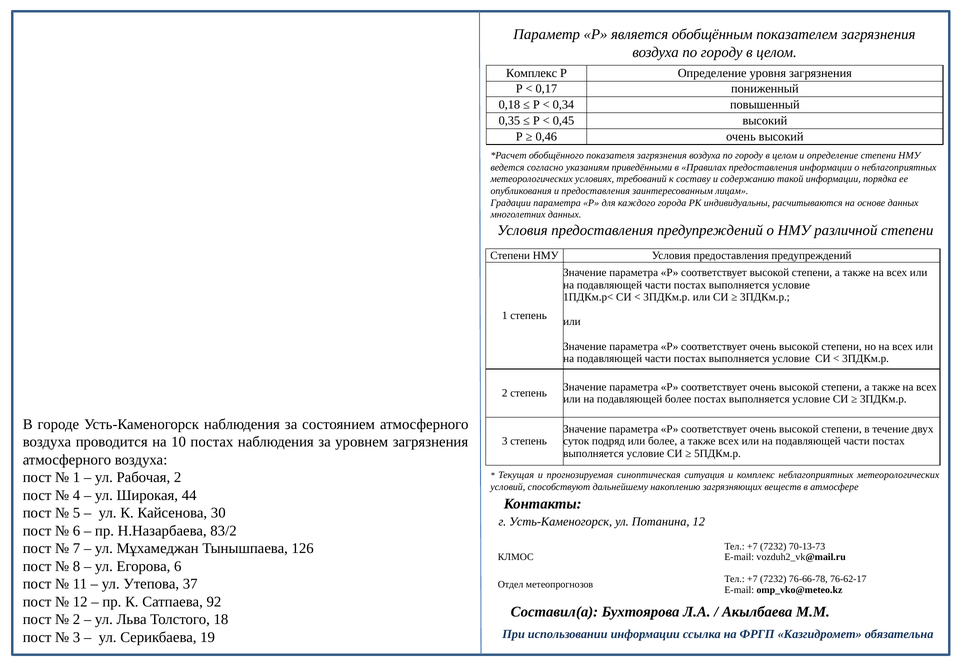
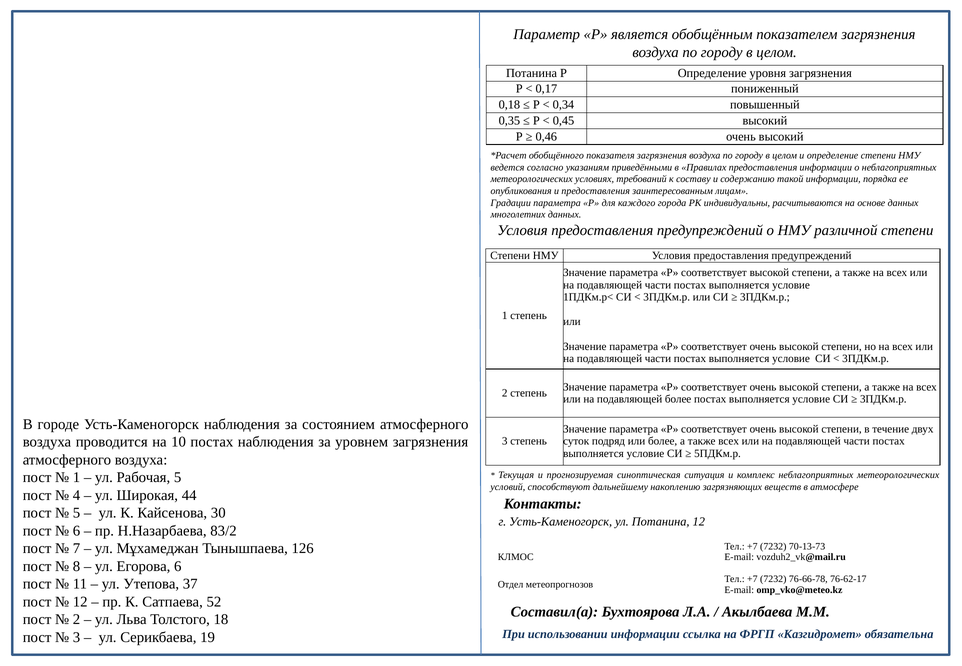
Комплекс at (532, 73): Комплекс -> Потанина
Рабочая 2: 2 -> 5
92: 92 -> 52
